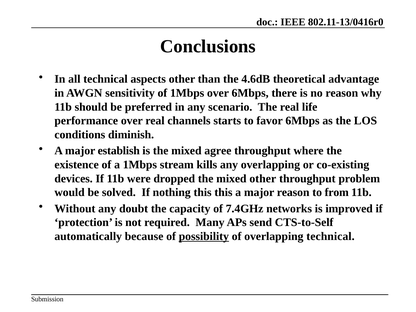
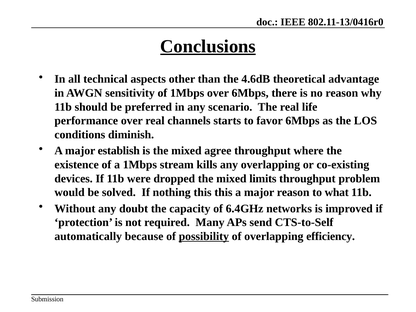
Conclusions underline: none -> present
mixed other: other -> limits
from: from -> what
7.4GHz: 7.4GHz -> 6.4GHz
overlapping technical: technical -> efficiency
